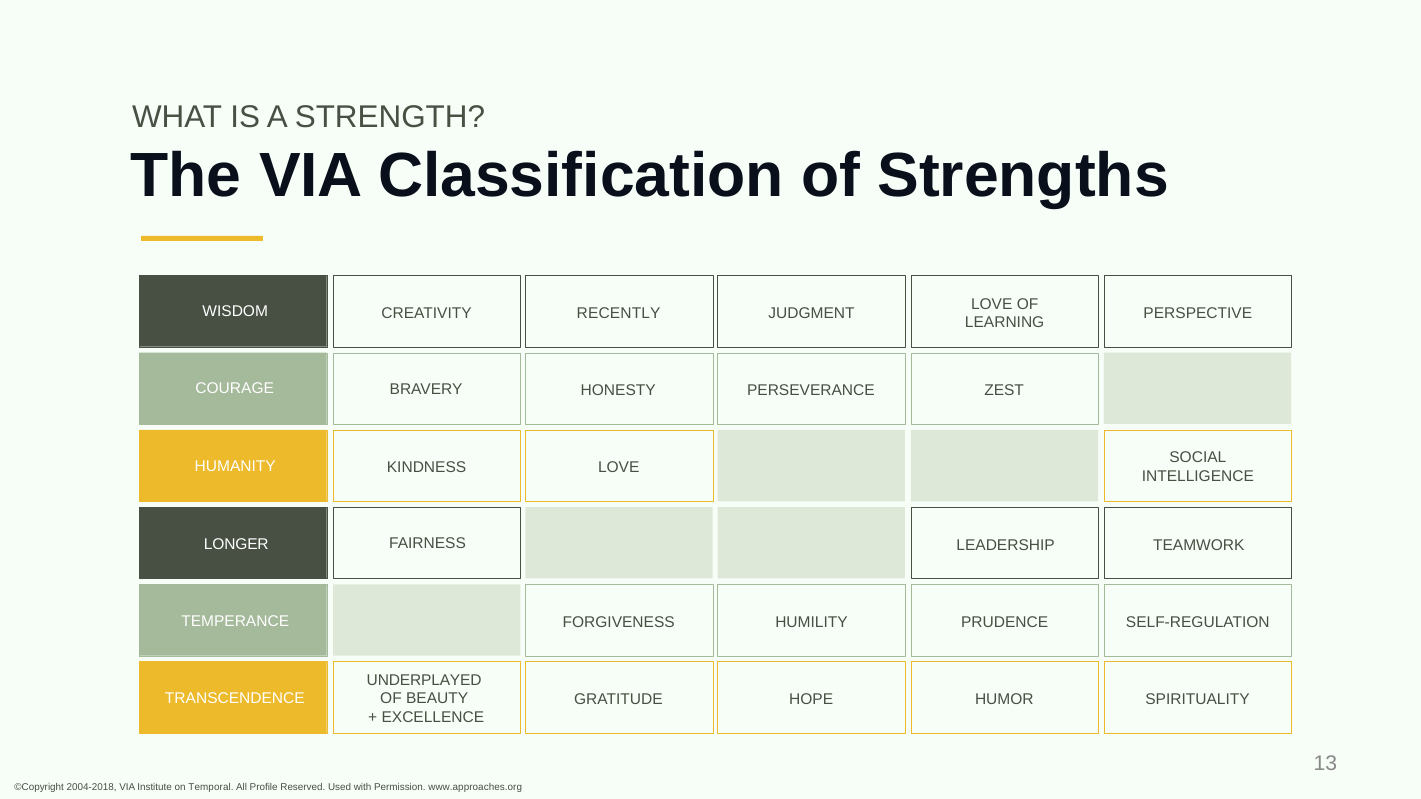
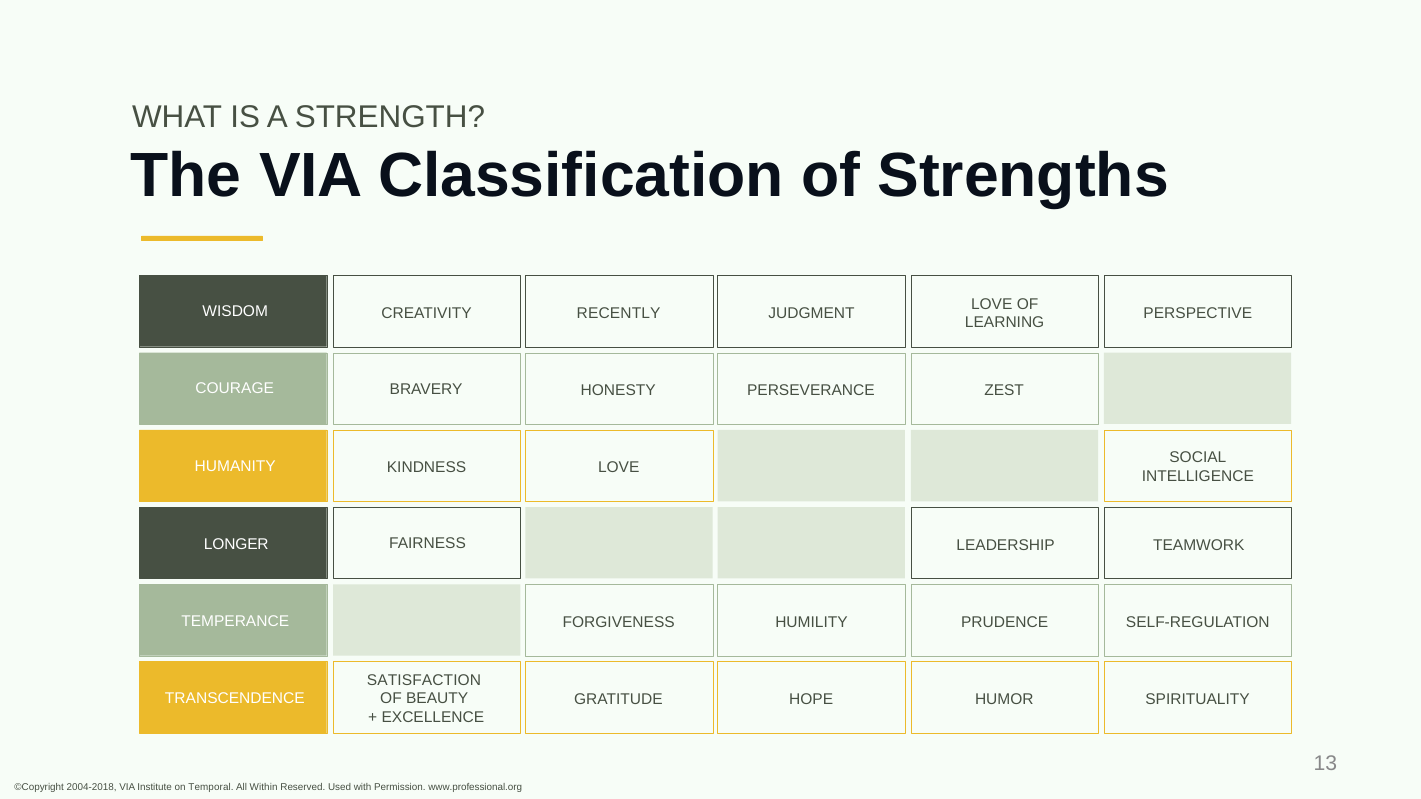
UNDERPLAYED: UNDERPLAYED -> SATISFACTION
Profile: Profile -> Within
www.approaches.org: www.approaches.org -> www.professional.org
